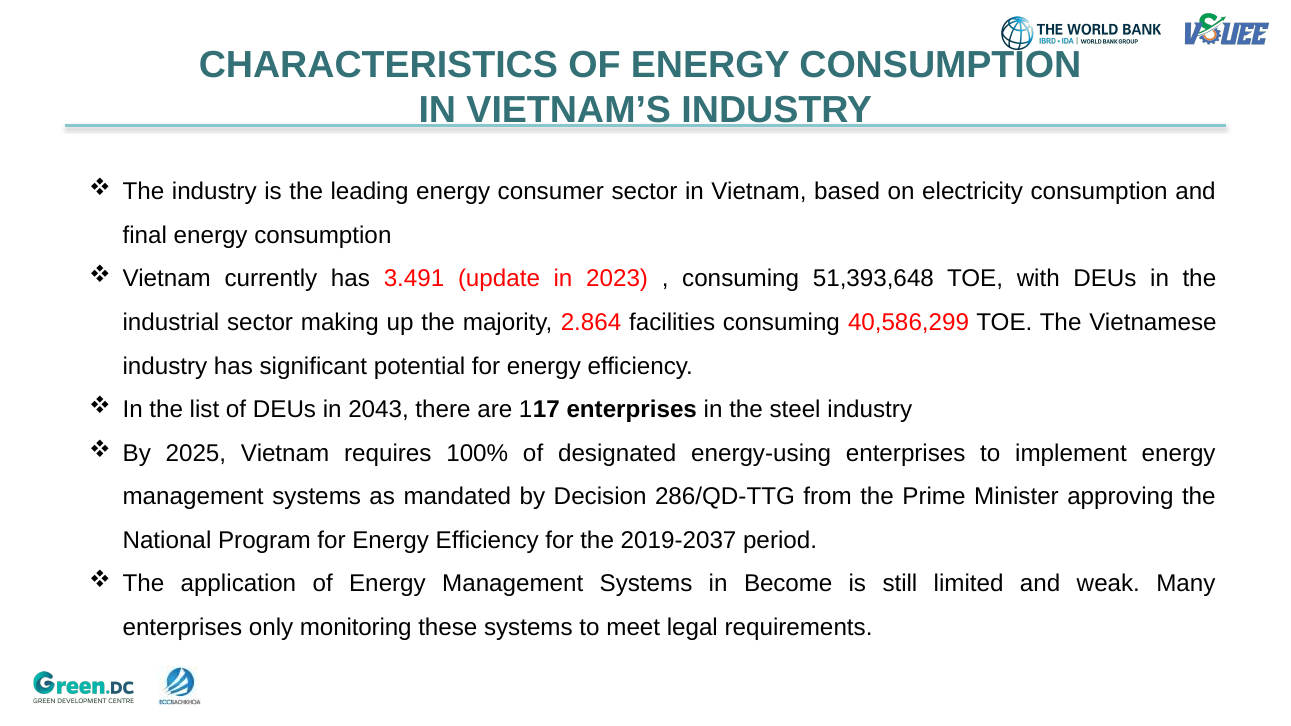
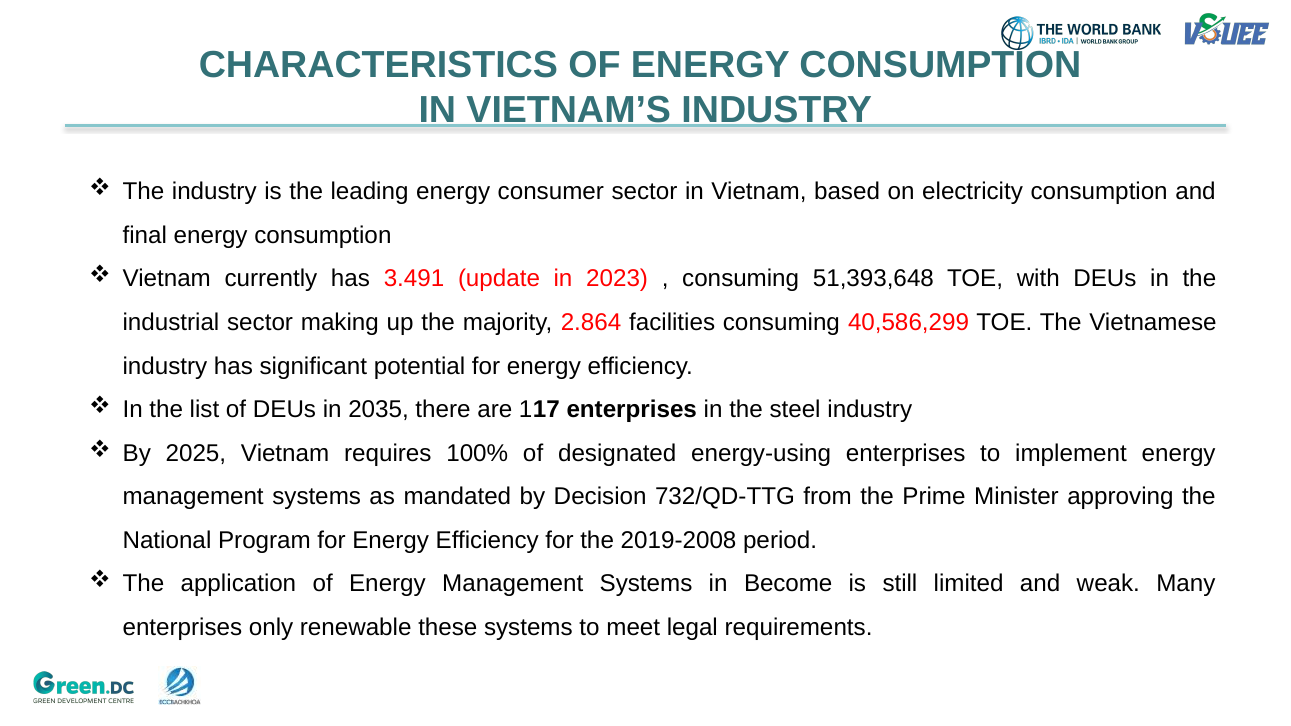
2043: 2043 -> 2035
286/QD-TTG: 286/QD-TTG -> 732/QD-TTG
2019-2037: 2019-2037 -> 2019-2008
monitoring: monitoring -> renewable
